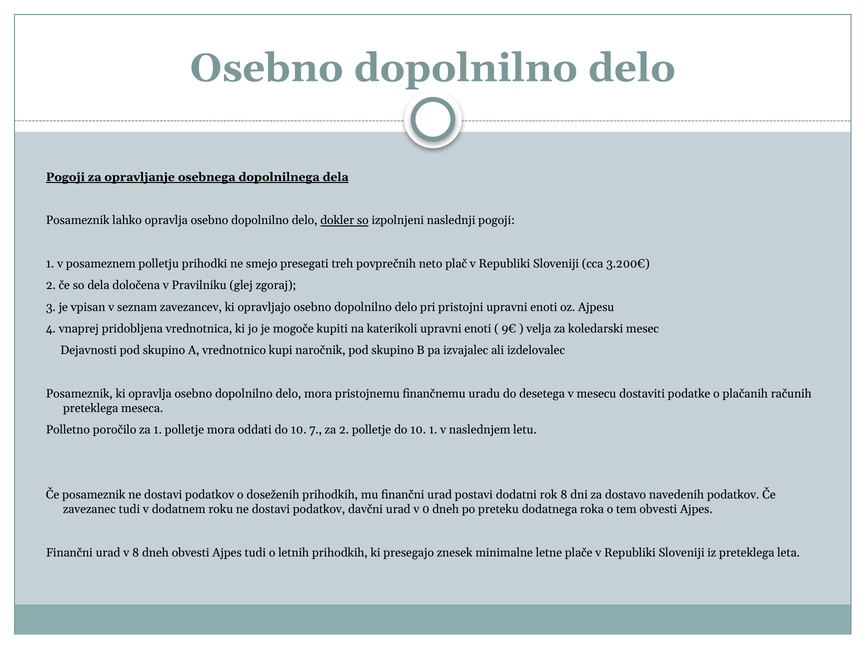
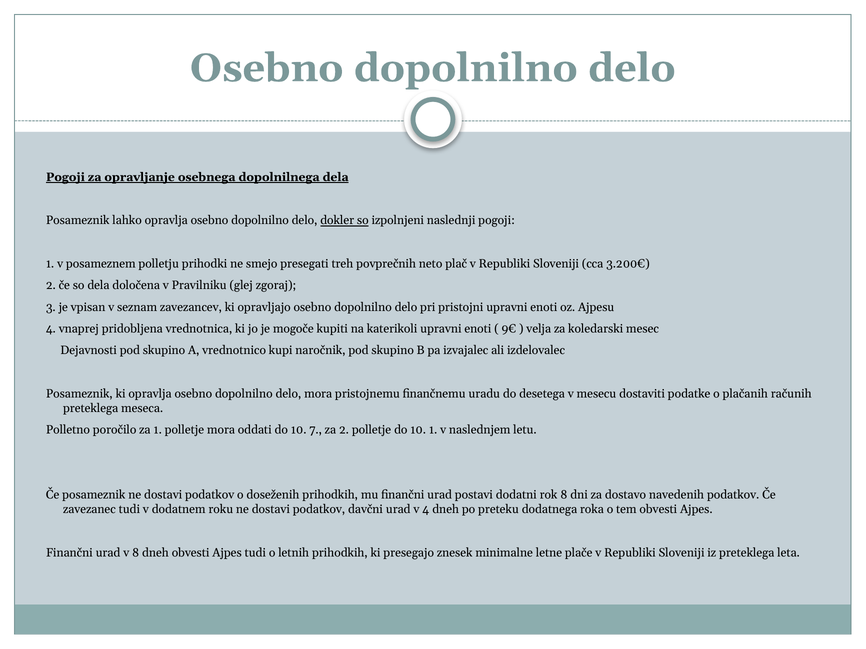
v 0: 0 -> 4
